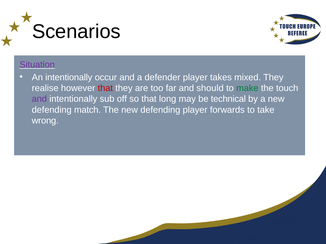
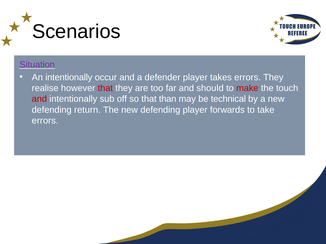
takes mixed: mixed -> errors
make colour: green -> red
and at (39, 99) colour: purple -> red
long: long -> than
match: match -> return
wrong at (45, 121): wrong -> errors
